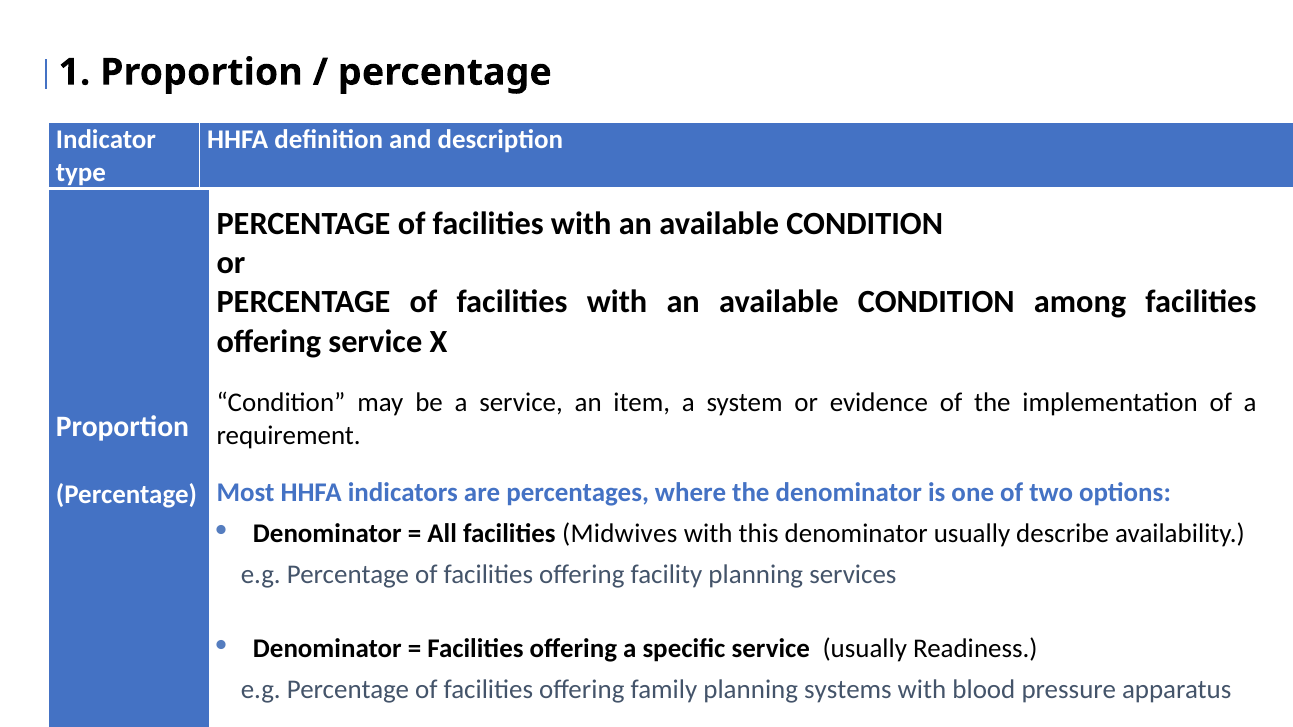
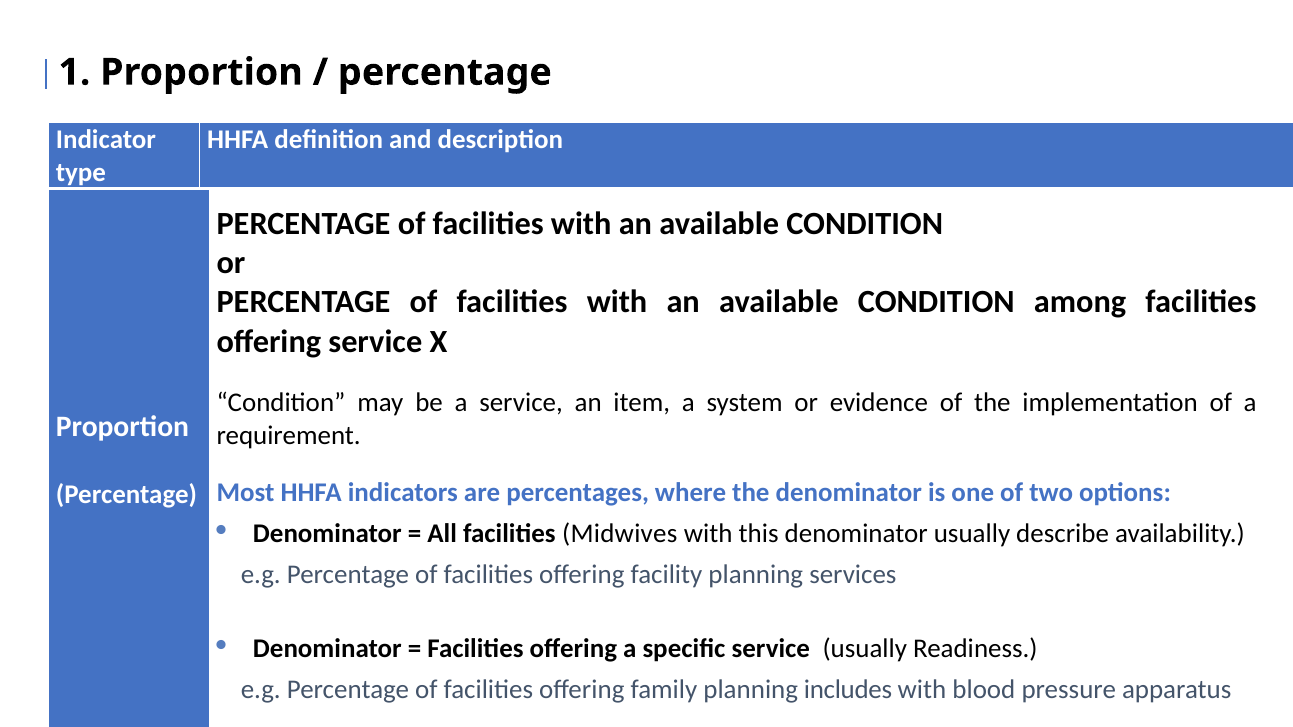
systems: systems -> includes
